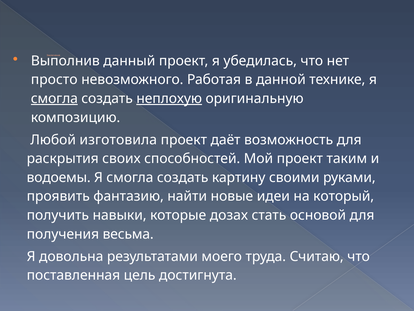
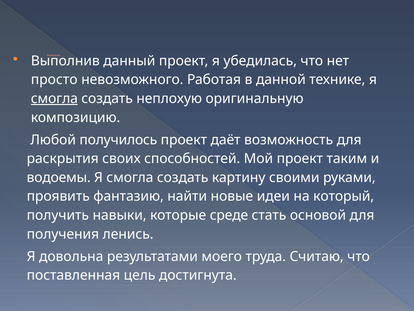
неплохую underline: present -> none
изготовила: изготовила -> получилось
дозах: дозах -> среде
весьма: весьма -> ленись
